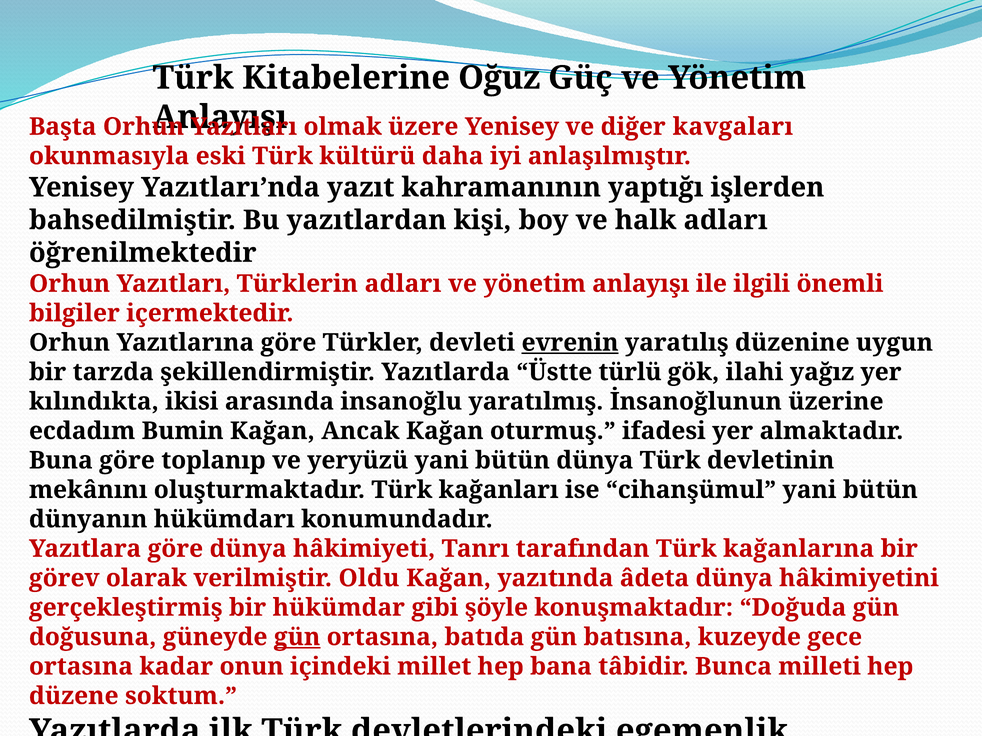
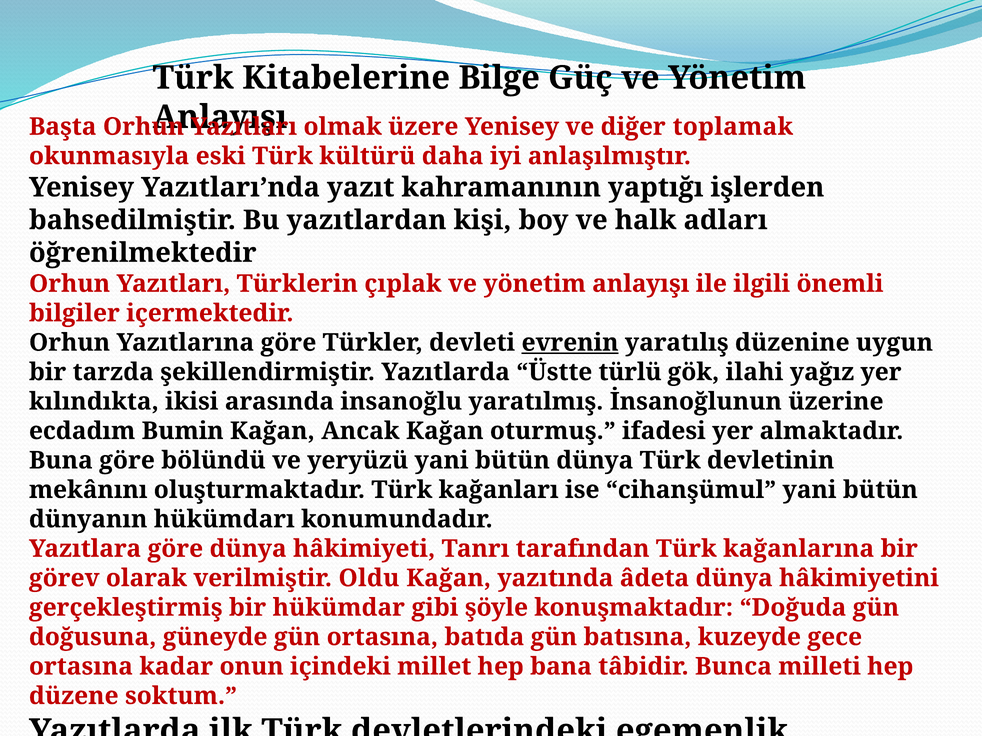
Oğuz: Oğuz -> Bilge
kavgaları: kavgaları -> toplamak
Türklerin adları: adları -> çıplak
toplanıp: toplanıp -> bölündü
gün at (297, 637) underline: present -> none
